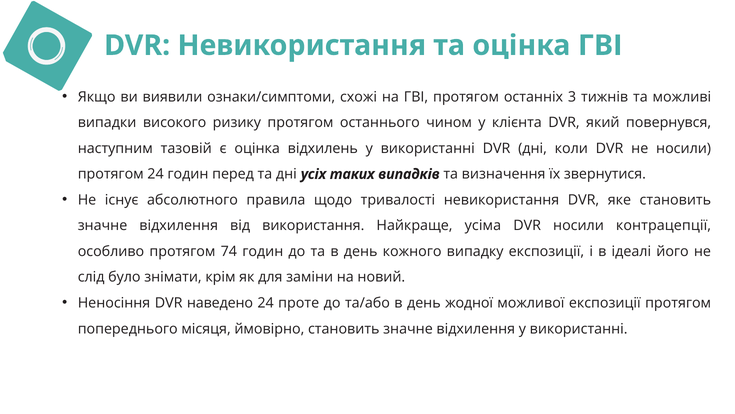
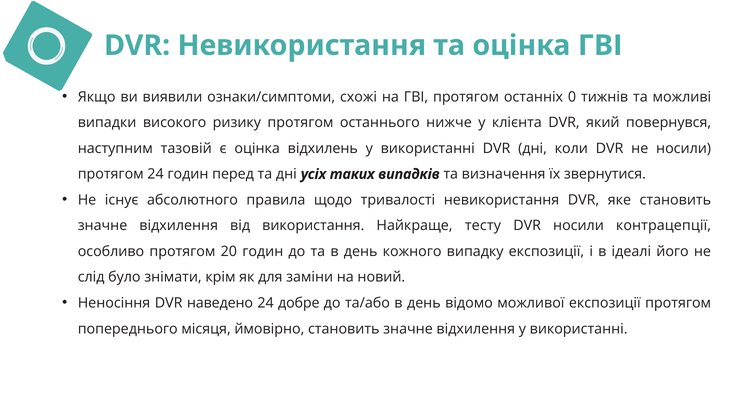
3: 3 -> 0
чином: чином -> нижче
усіма: усіма -> тесту
74: 74 -> 20
проте: проте -> добре
жодної: жодної -> відомо
